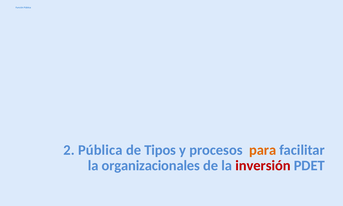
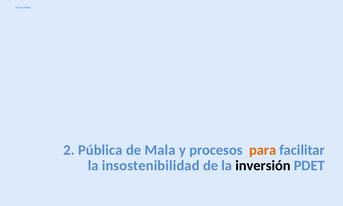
Tipos: Tipos -> Mala
organizacionales: organizacionales -> insostenibilidad
inversión colour: red -> black
